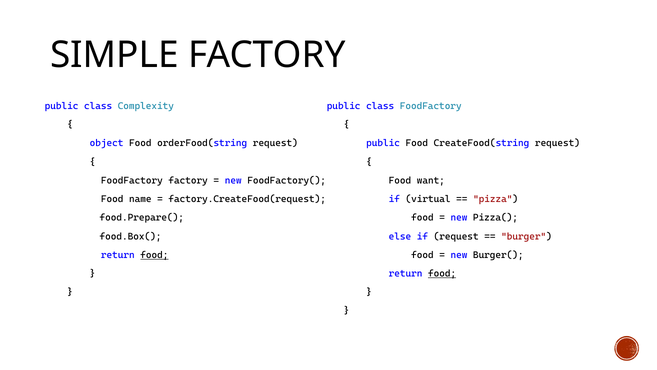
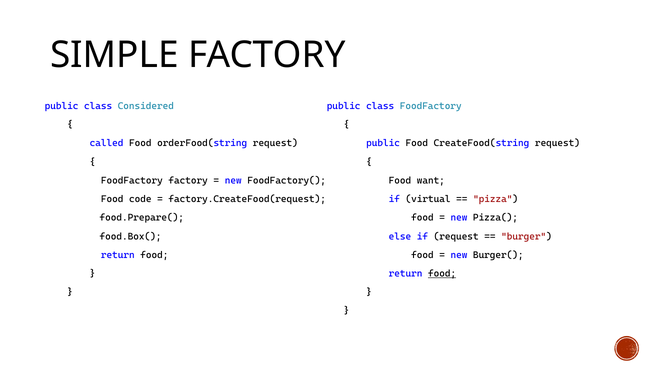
Complexity: Complexity -> Considered
object: object -> called
name: name -> code
food at (154, 255) underline: present -> none
